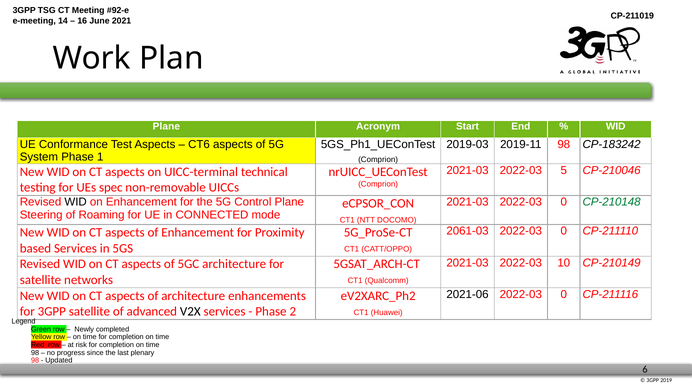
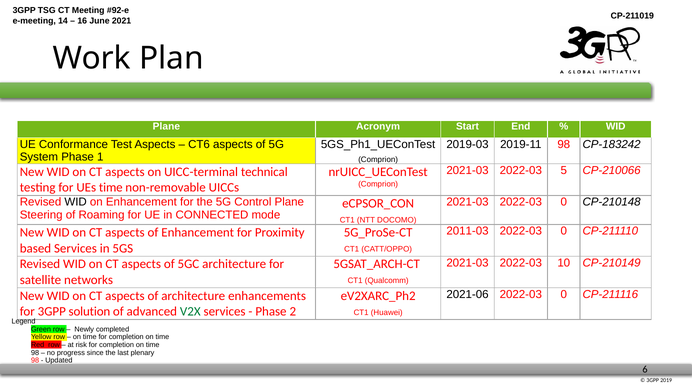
CP-210046: CP-210046 -> CP-210066
UEs spec: spec -> time
CP-210148 colour: green -> black
2061-03: 2061-03 -> 2011-03
3GPP satellite: satellite -> solution
V2X colour: black -> green
